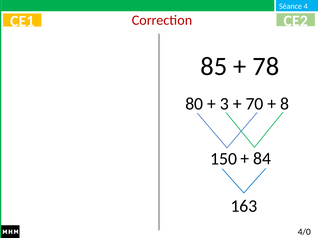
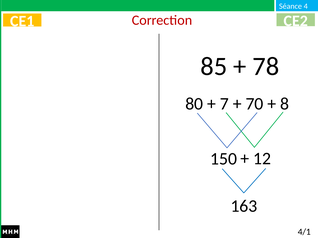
3: 3 -> 7
84: 84 -> 12
4/0: 4/0 -> 4/1
